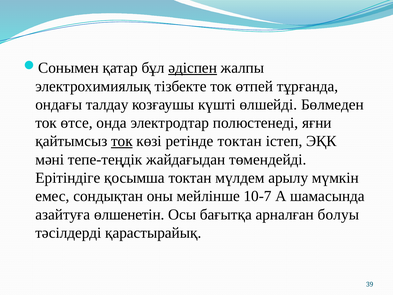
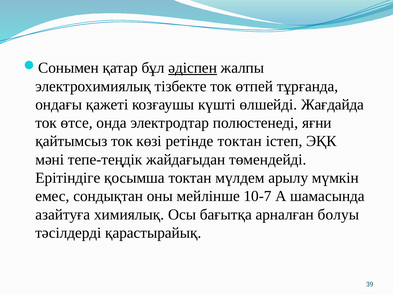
талдау: талдау -> қажеті
Бөлмеден: Бөлмеден -> Жағдайда
ток at (122, 141) underline: present -> none
өлшенетін: өлшенетін -> химиялық
